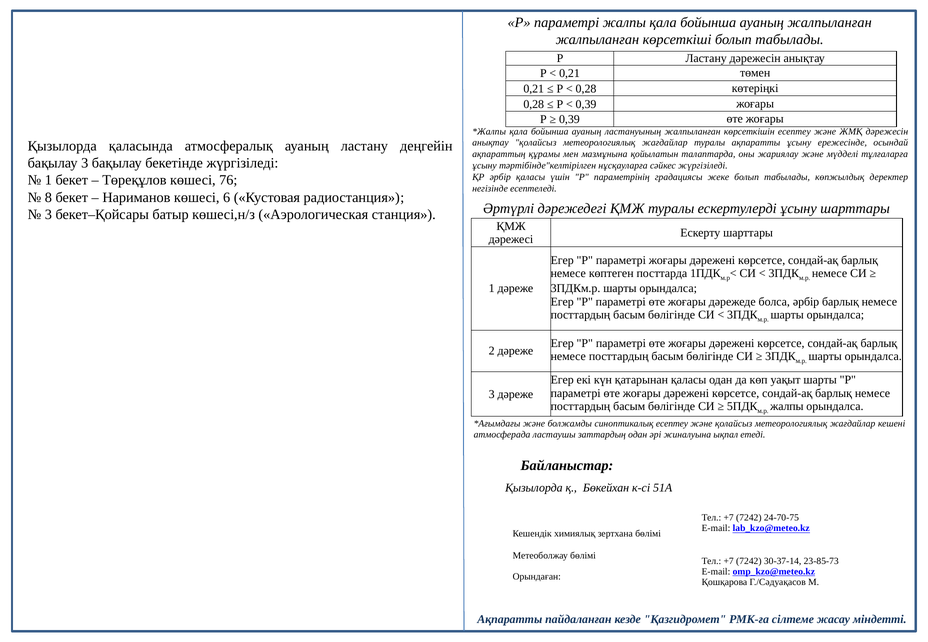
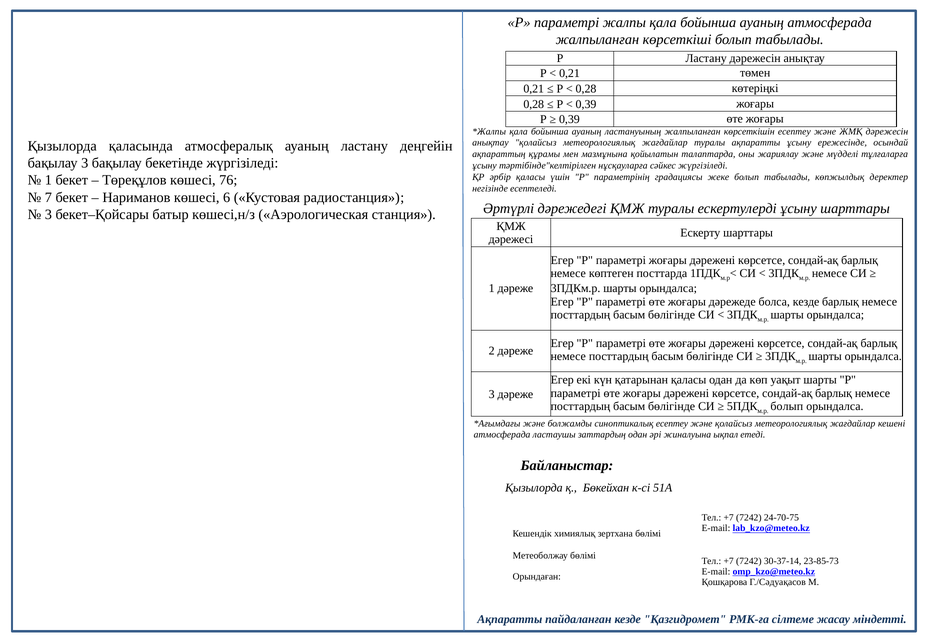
ауаның жалпыланған: жалпыланған -> атмосферада
8: 8 -> 7
болса әрбір: әрбір -> кезде
жалпы at (787, 407): жалпы -> болып
